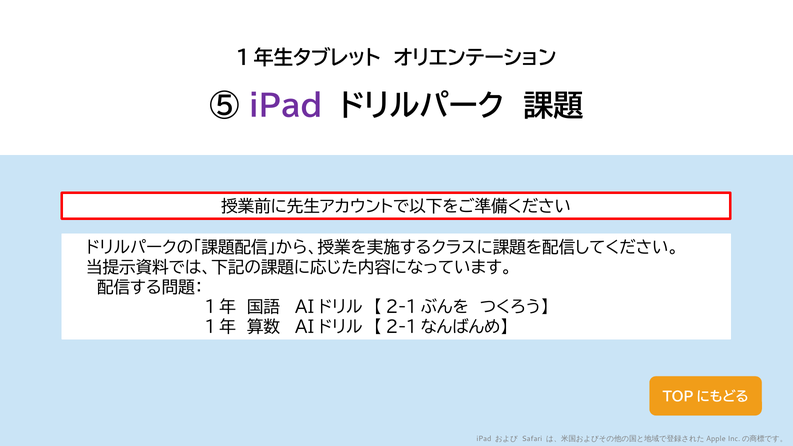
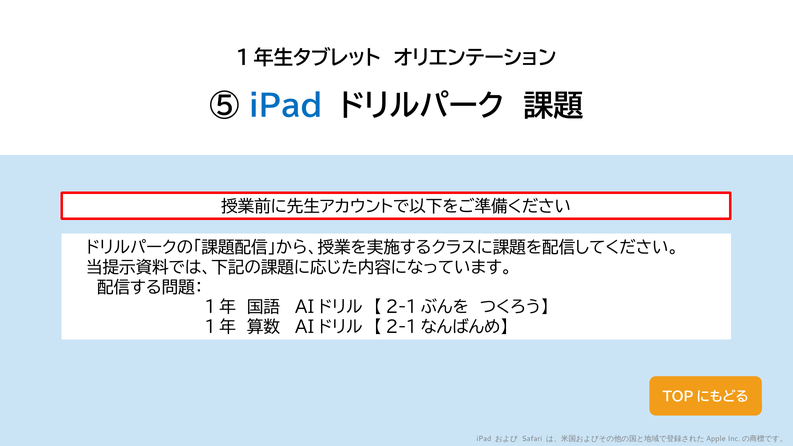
iPad at (286, 106) colour: purple -> blue
